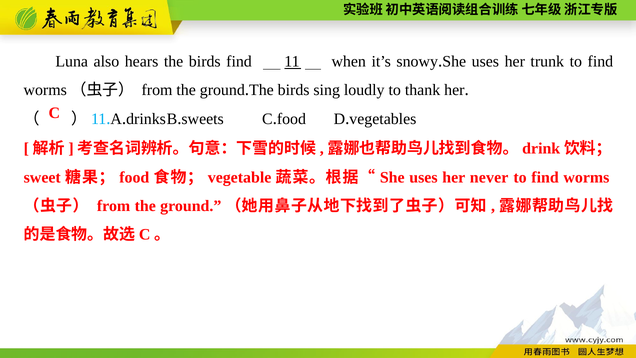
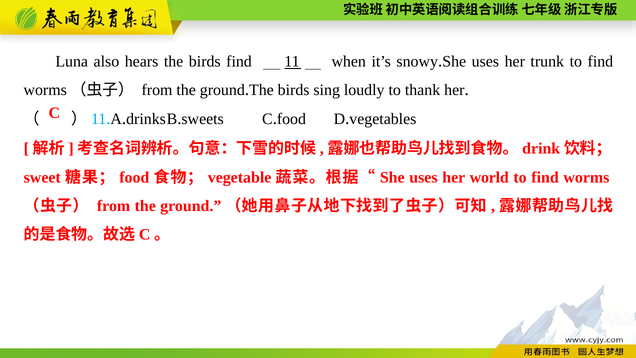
never: never -> world
